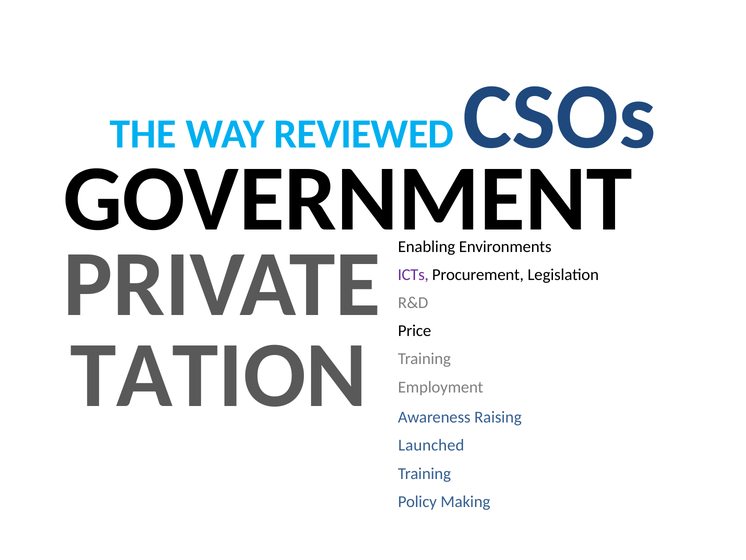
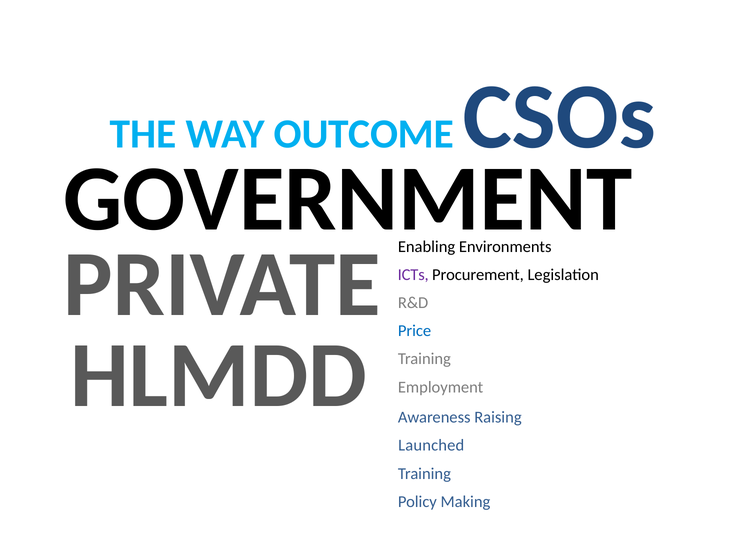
REVIEWED: REVIEWED -> OUTCOME
Price colour: black -> blue
TATION: TATION -> HLMDD
